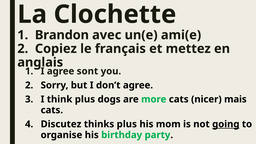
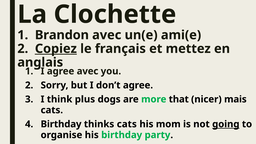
Copiez underline: none -> present
agree sont: sont -> avec
more cats: cats -> that
Discutez at (61, 124): Discutez -> Birthday
thinks plus: plus -> cats
